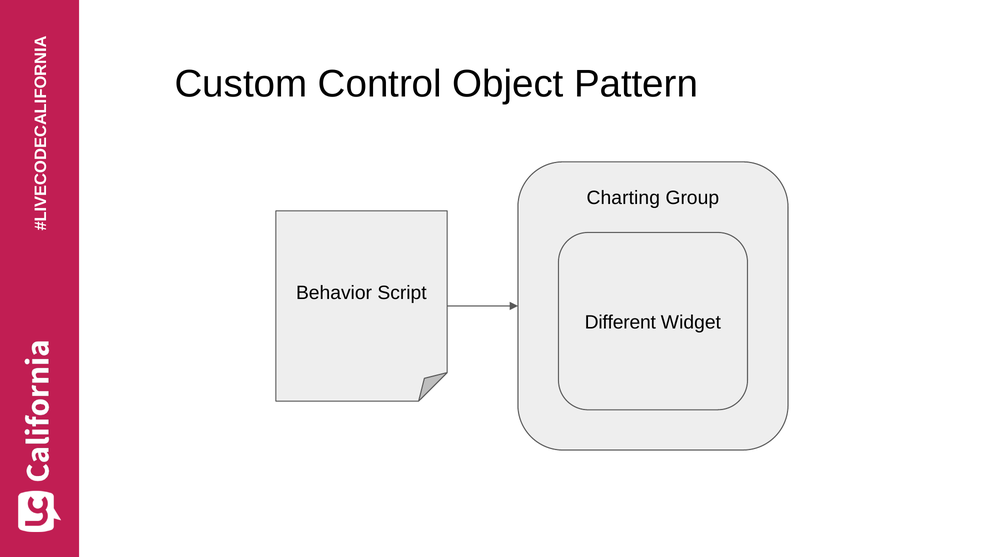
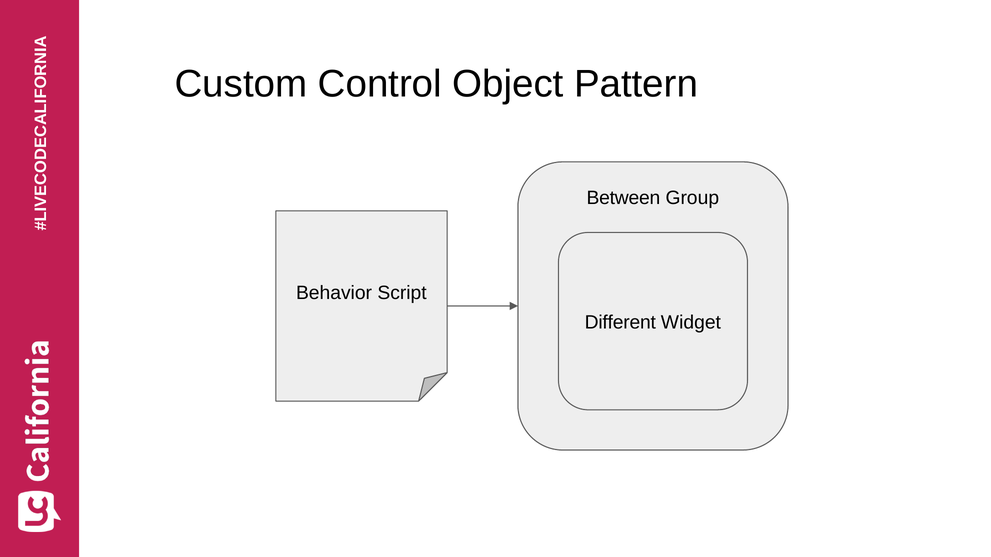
Charting: Charting -> Between
